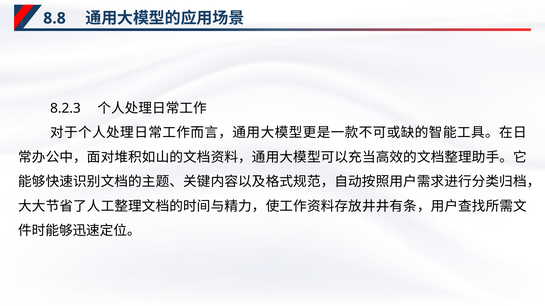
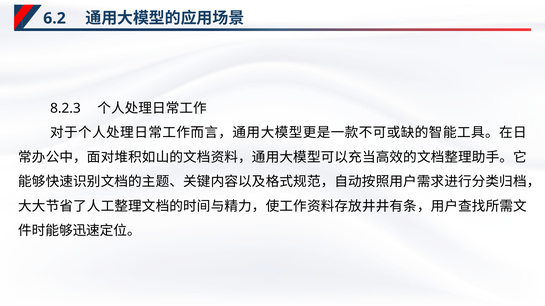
8.8: 8.8 -> 6.2
